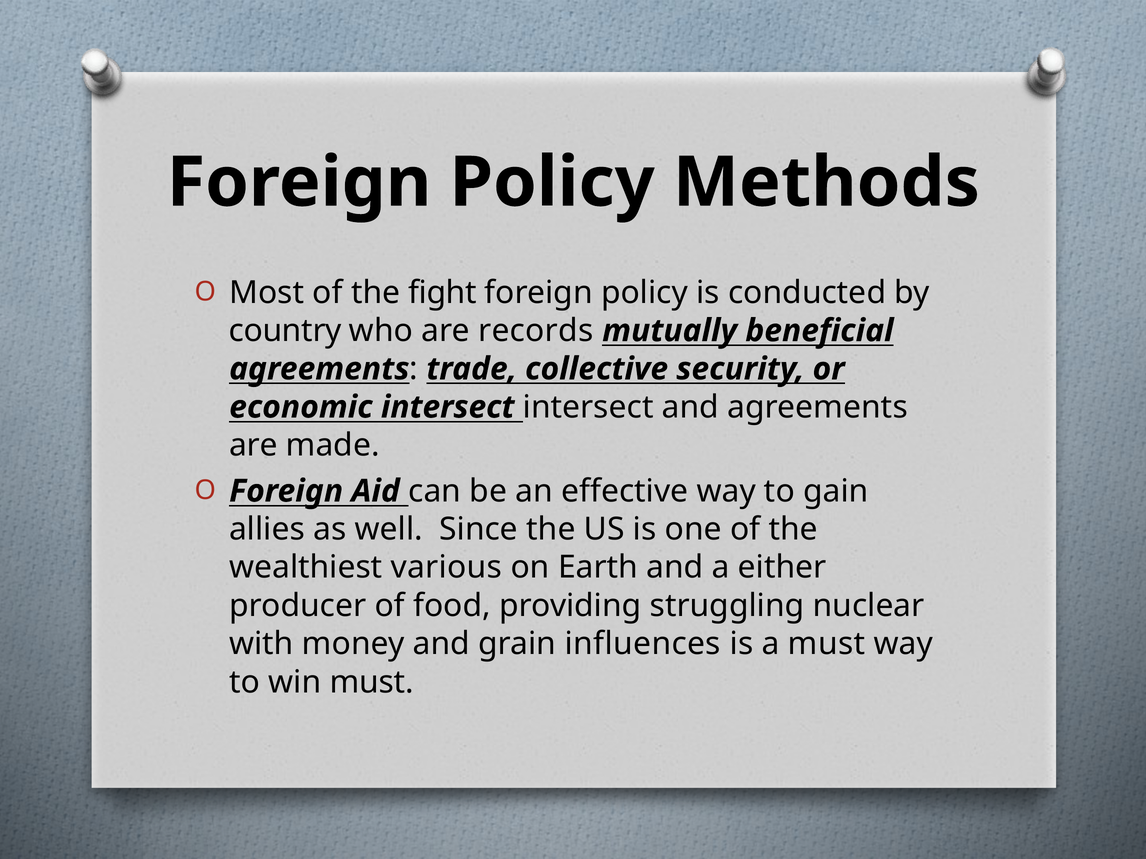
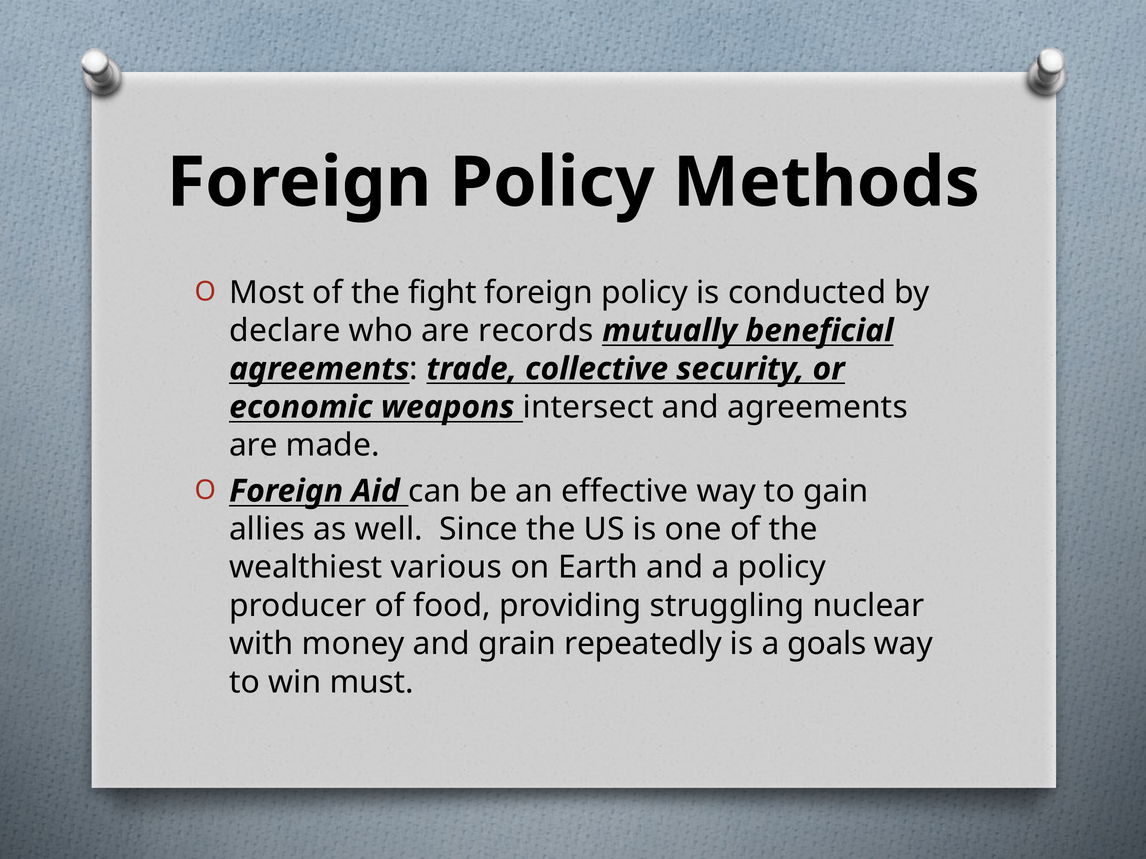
country: country -> declare
economic intersect: intersect -> weapons
a either: either -> policy
influences: influences -> repeatedly
a must: must -> goals
